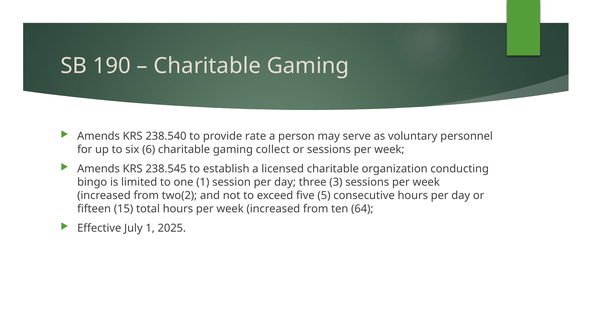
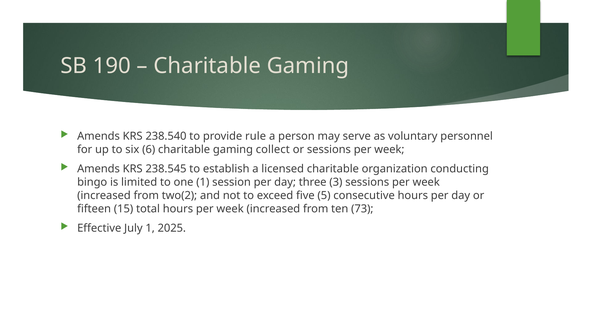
rate: rate -> rule
64: 64 -> 73
